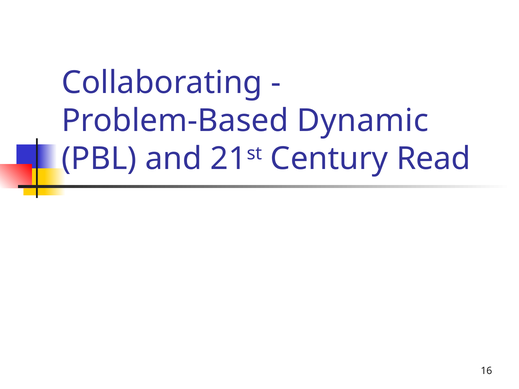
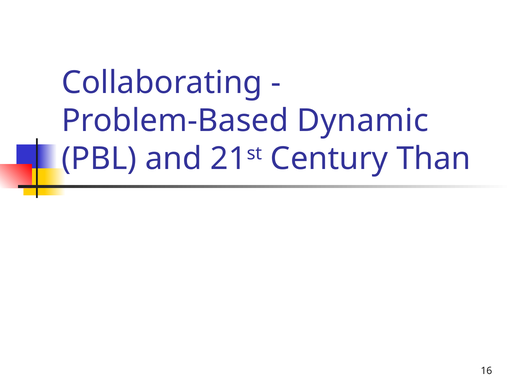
Read: Read -> Than
